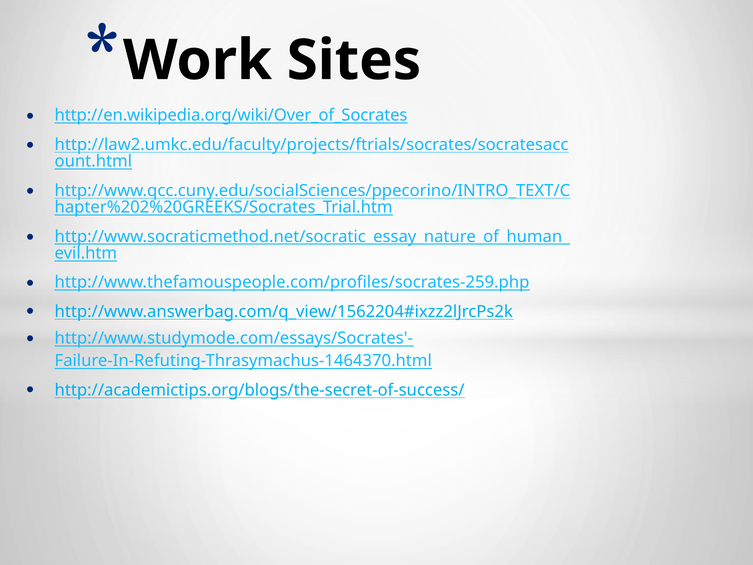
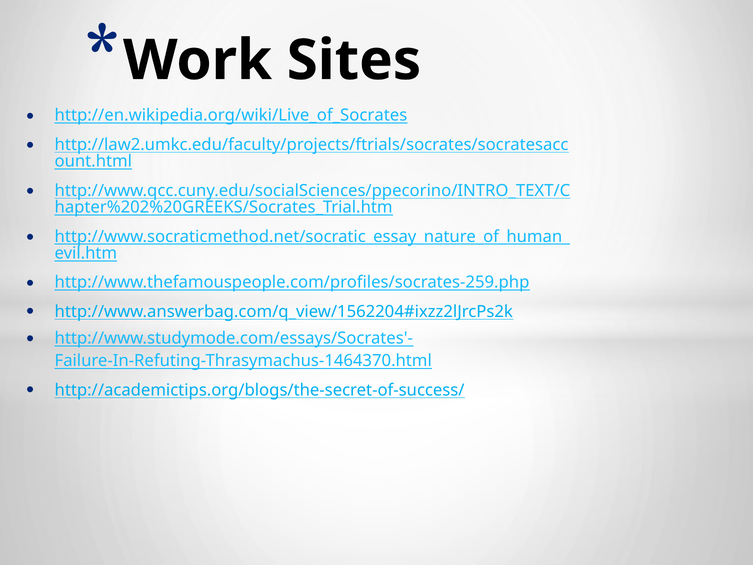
http://en.wikipedia.org/wiki/Over_of_Socrates: http://en.wikipedia.org/wiki/Over_of_Socrates -> http://en.wikipedia.org/wiki/Live_of_Socrates
